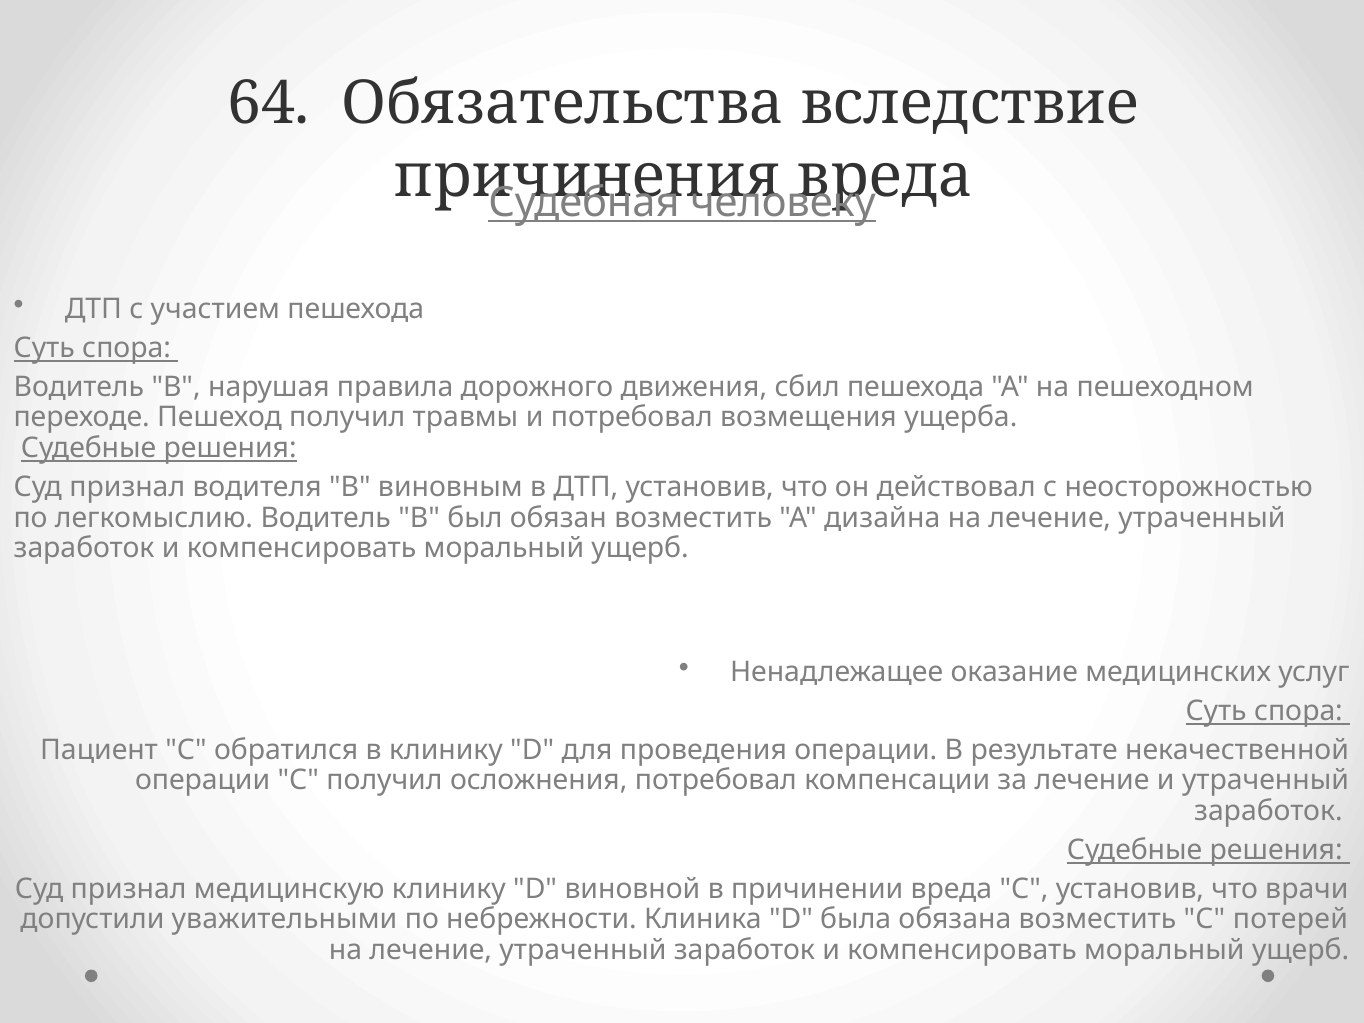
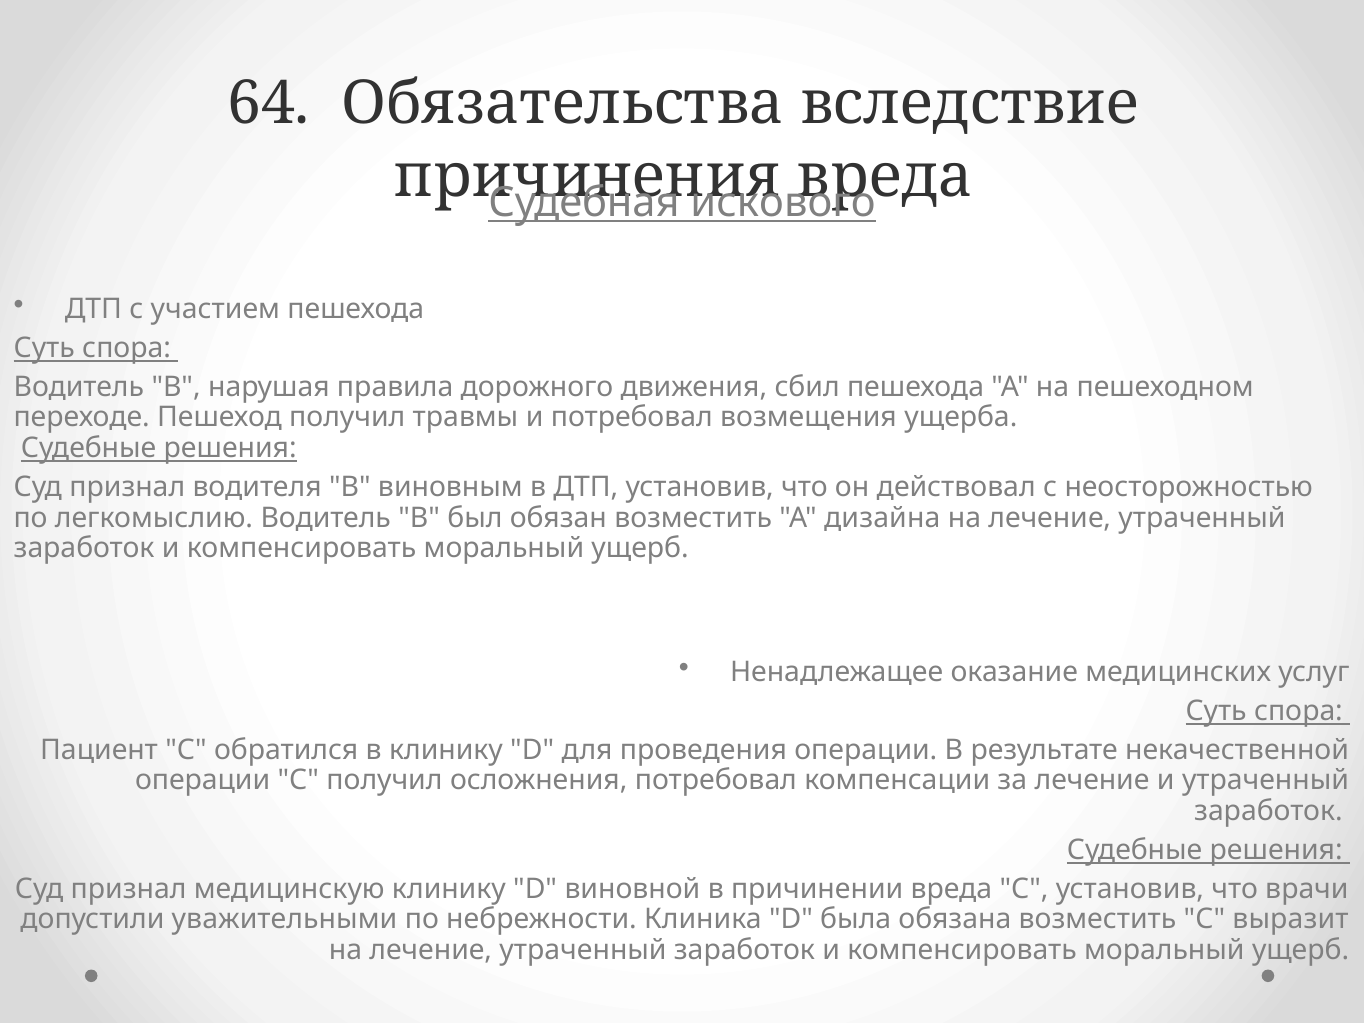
человеку: человеку -> искового
потерей: потерей -> выразит
